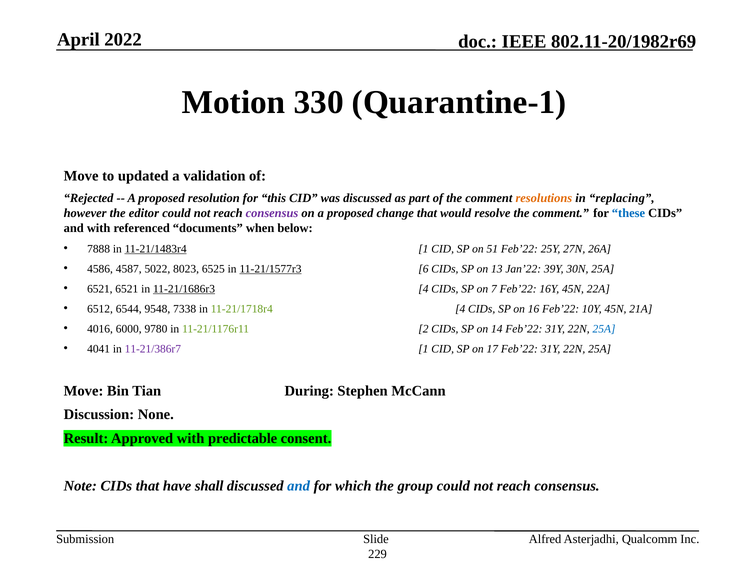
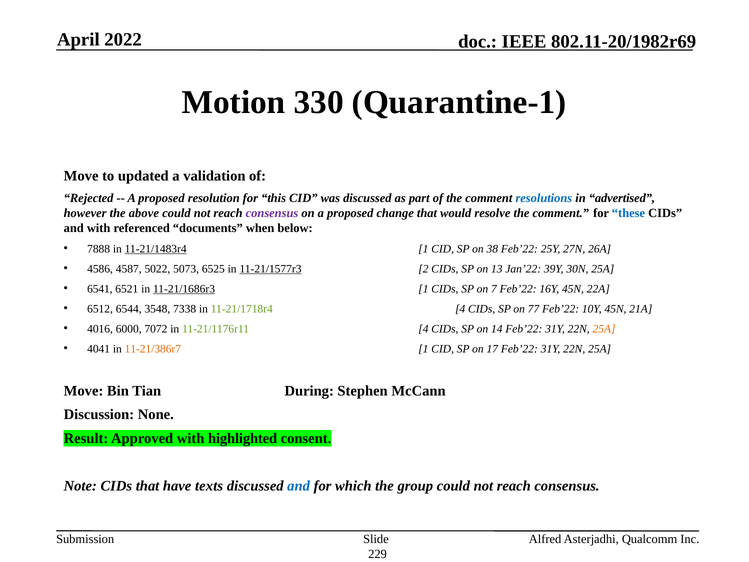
resolutions colour: orange -> blue
replacing: replacing -> advertised
editor: editor -> above
51: 51 -> 38
8023: 8023 -> 5073
6: 6 -> 2
6521 at (100, 289): 6521 -> 6541
11-21/1686r3 4: 4 -> 1
9548: 9548 -> 3548
16: 16 -> 77
9780: 9780 -> 7072
11-21/1176r11 2: 2 -> 4
25A at (604, 329) colour: blue -> orange
11-21/386r7 colour: purple -> orange
predictable: predictable -> highlighted
shall: shall -> texts
